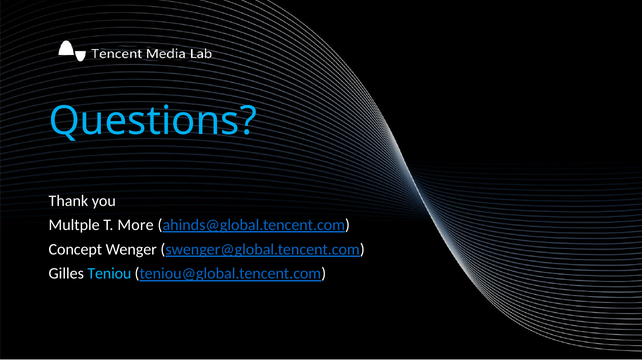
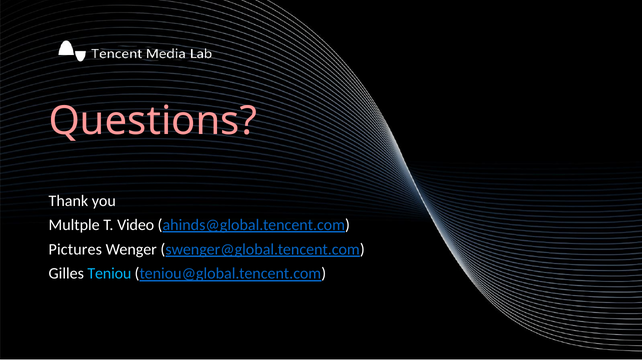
Questions colour: light blue -> pink
More: More -> Video
Concept: Concept -> Pictures
